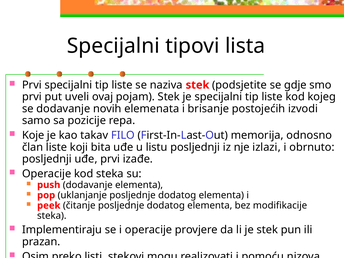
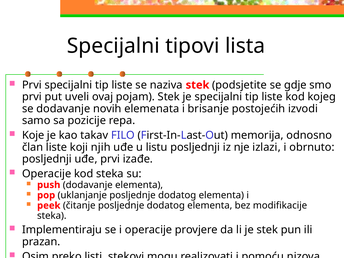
bita: bita -> njih
